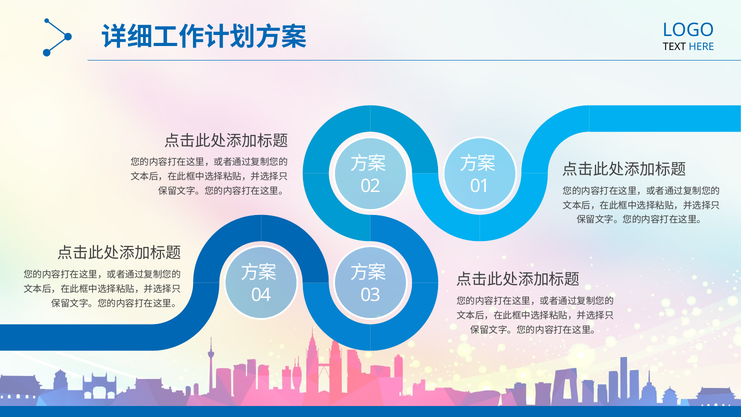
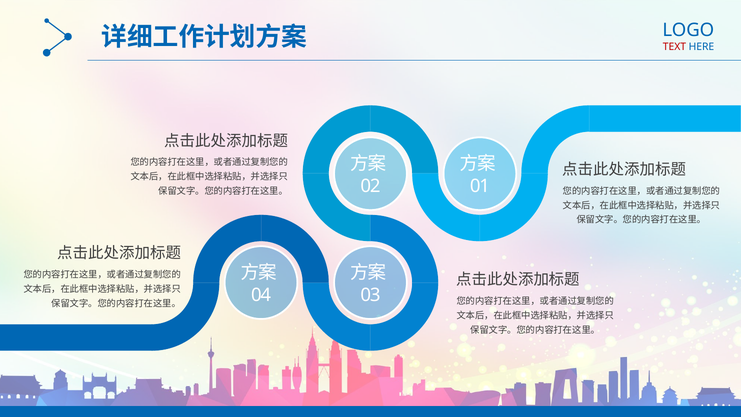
TEXT colour: black -> red
